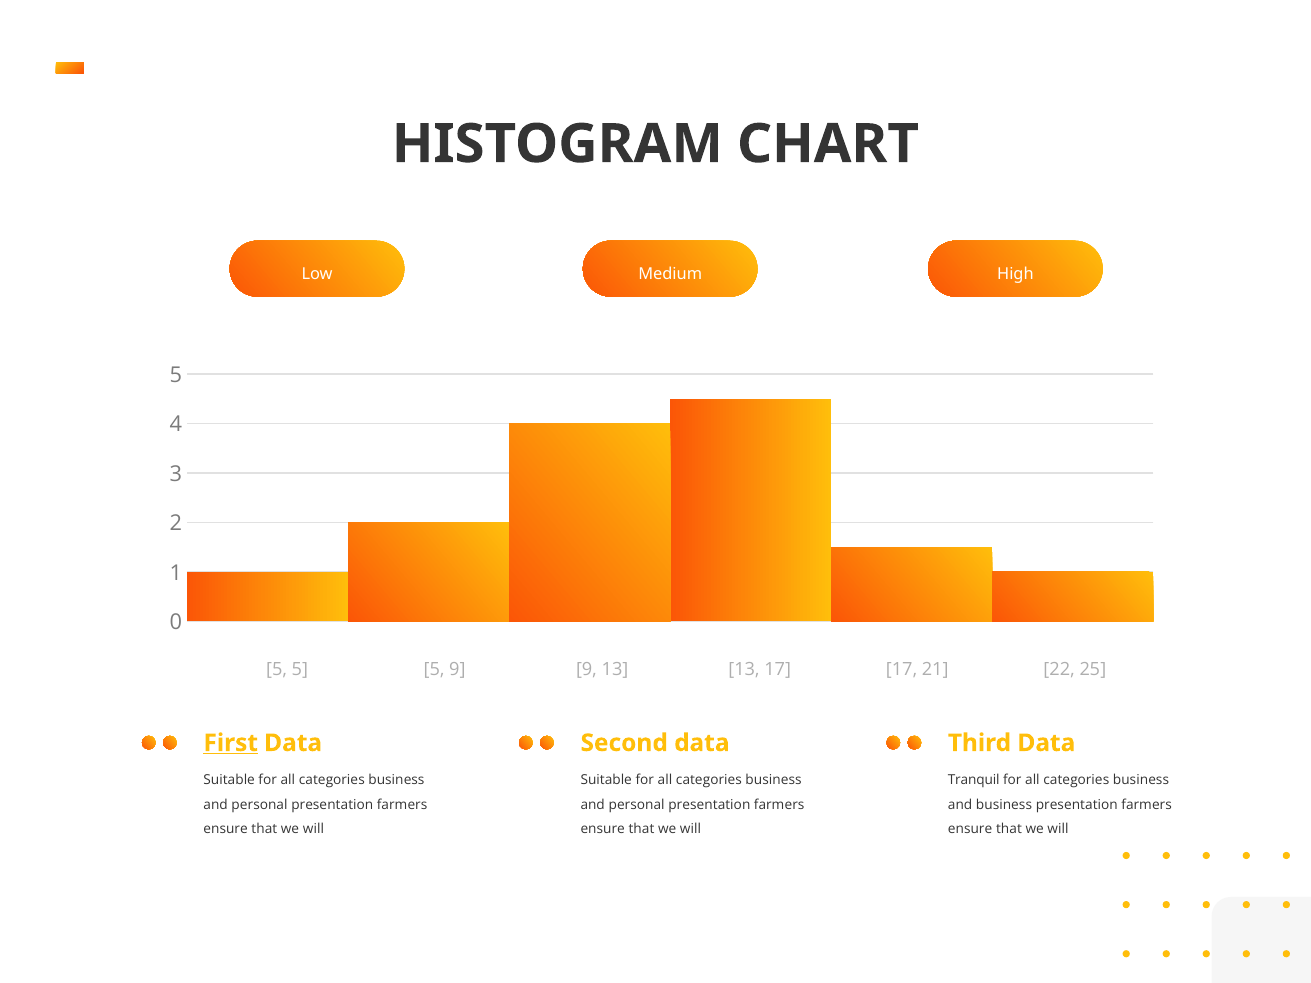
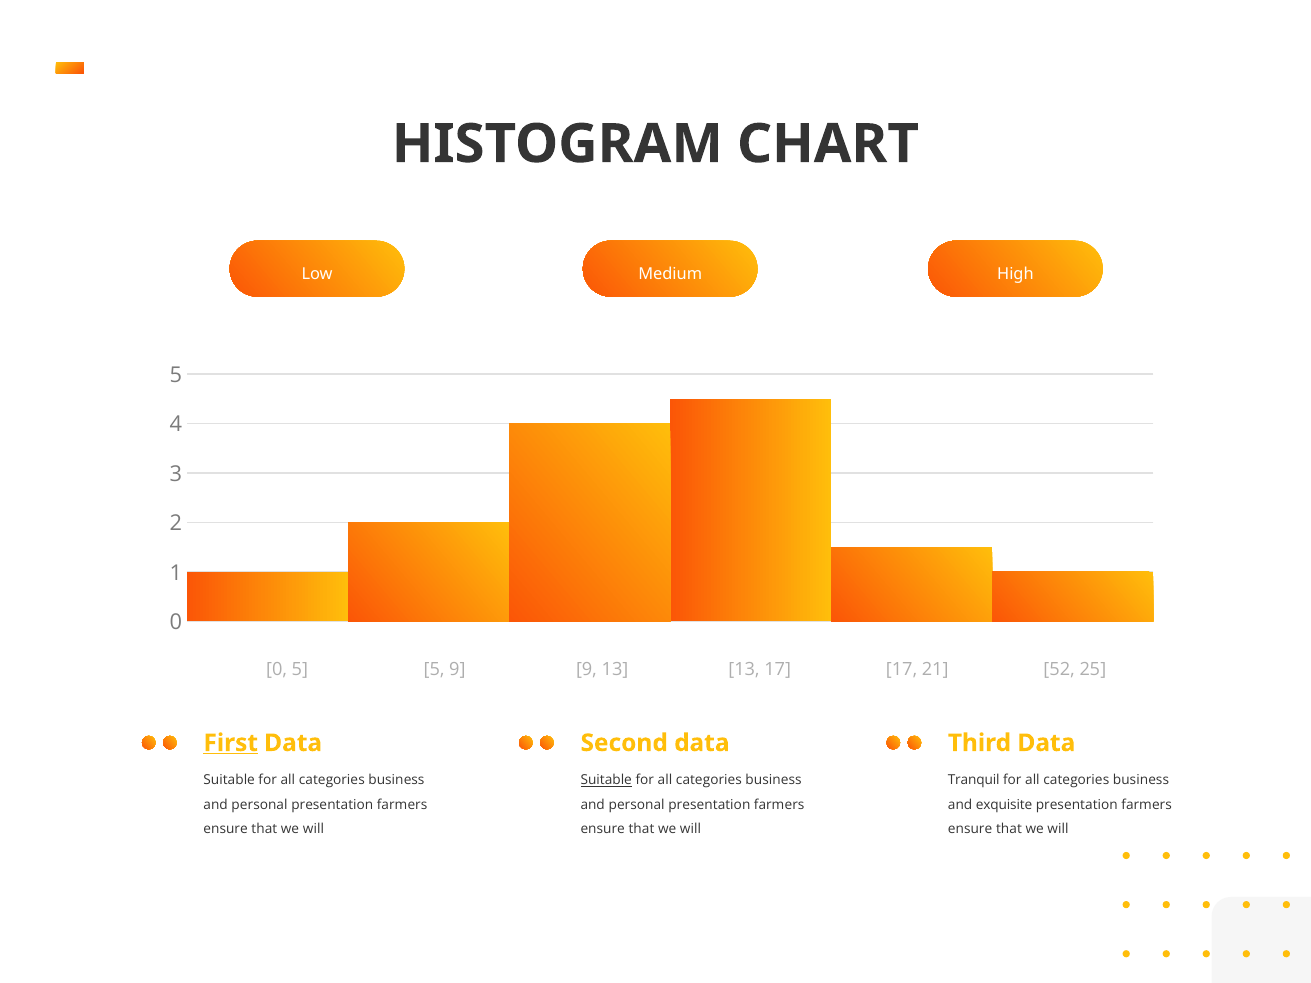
5 at (277, 670): 5 -> 0
22: 22 -> 52
Suitable at (606, 780) underline: none -> present
and business: business -> exquisite
